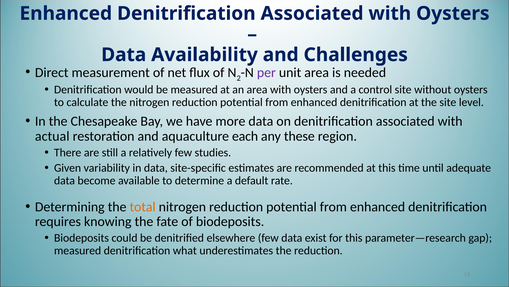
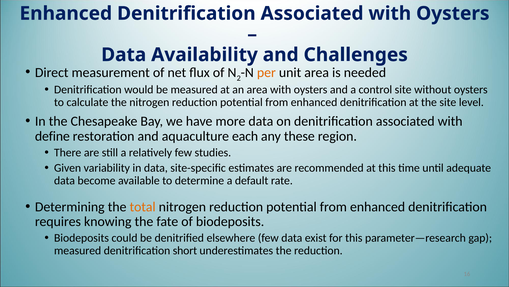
per colour: purple -> orange
actual: actual -> define
what: what -> short
